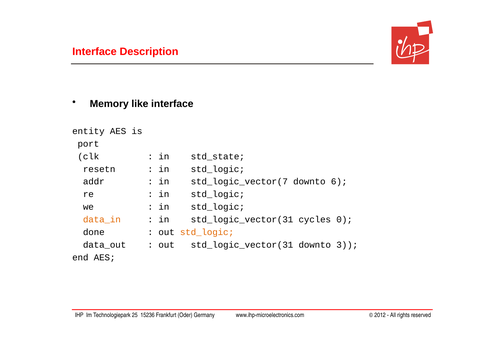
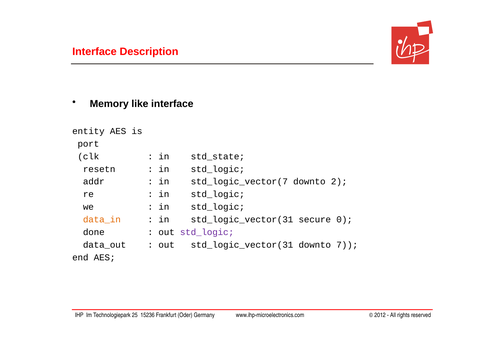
6: 6 -> 2
cycles: cycles -> secure
std_logic at (207, 232) colour: orange -> purple
3: 3 -> 7
